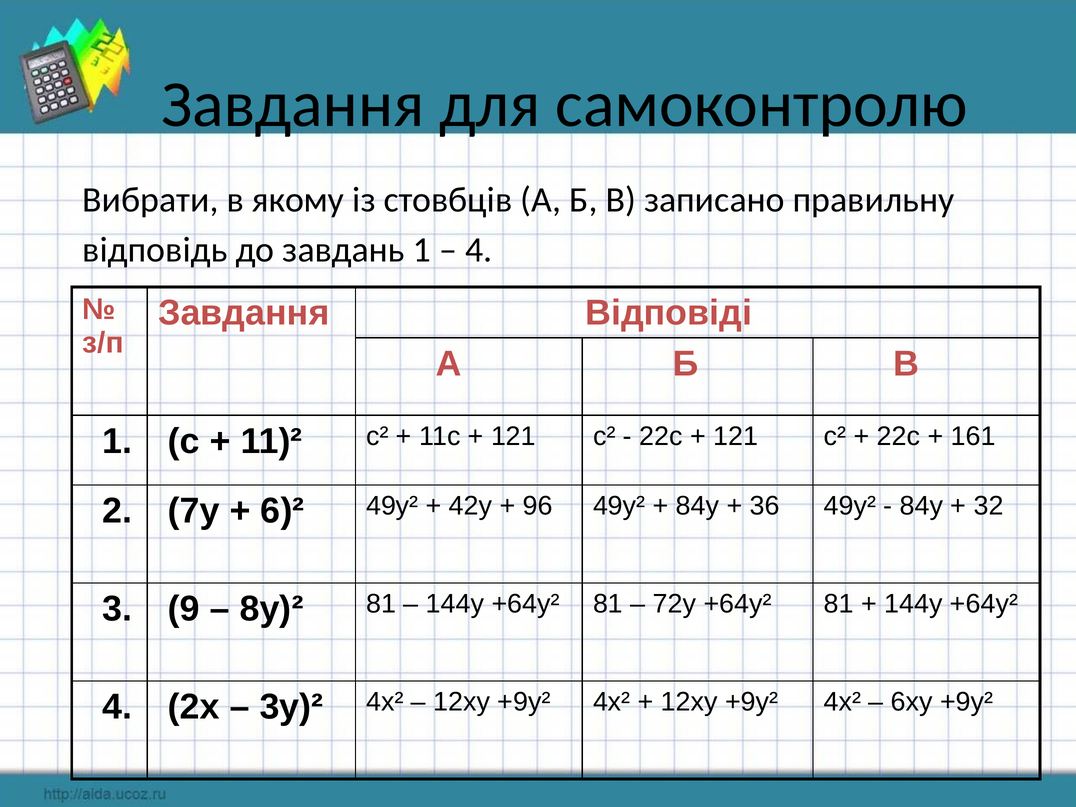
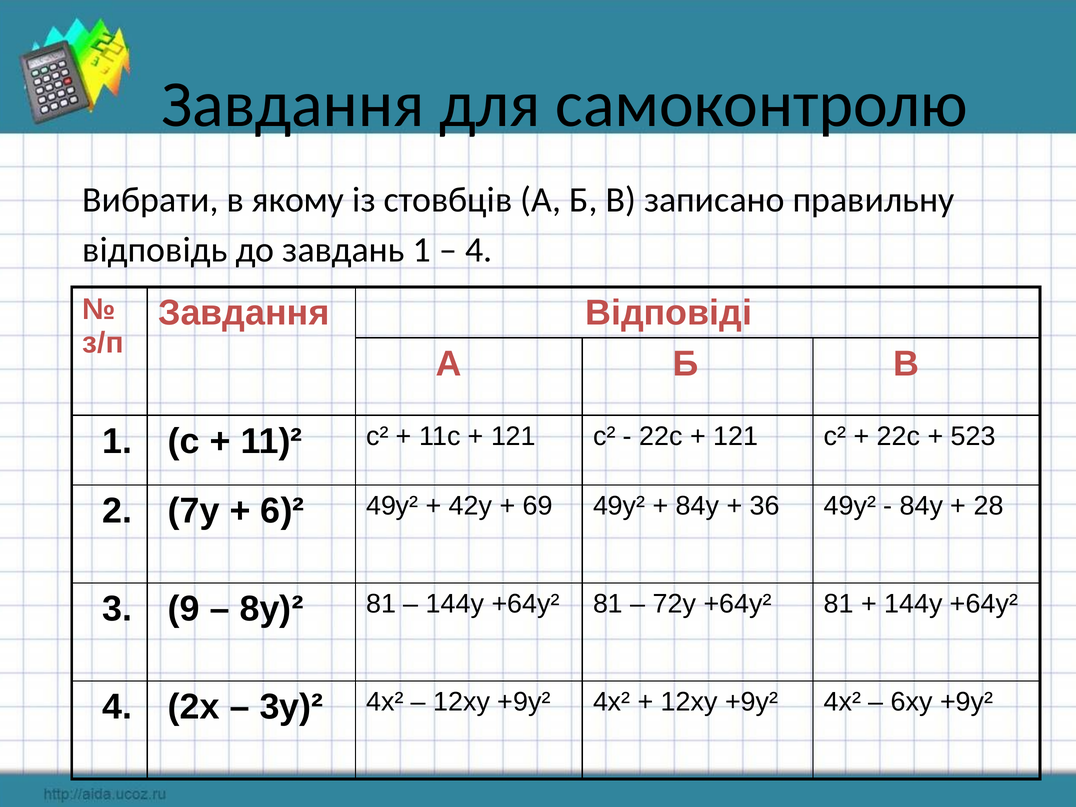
161: 161 -> 523
96: 96 -> 69
32: 32 -> 28
